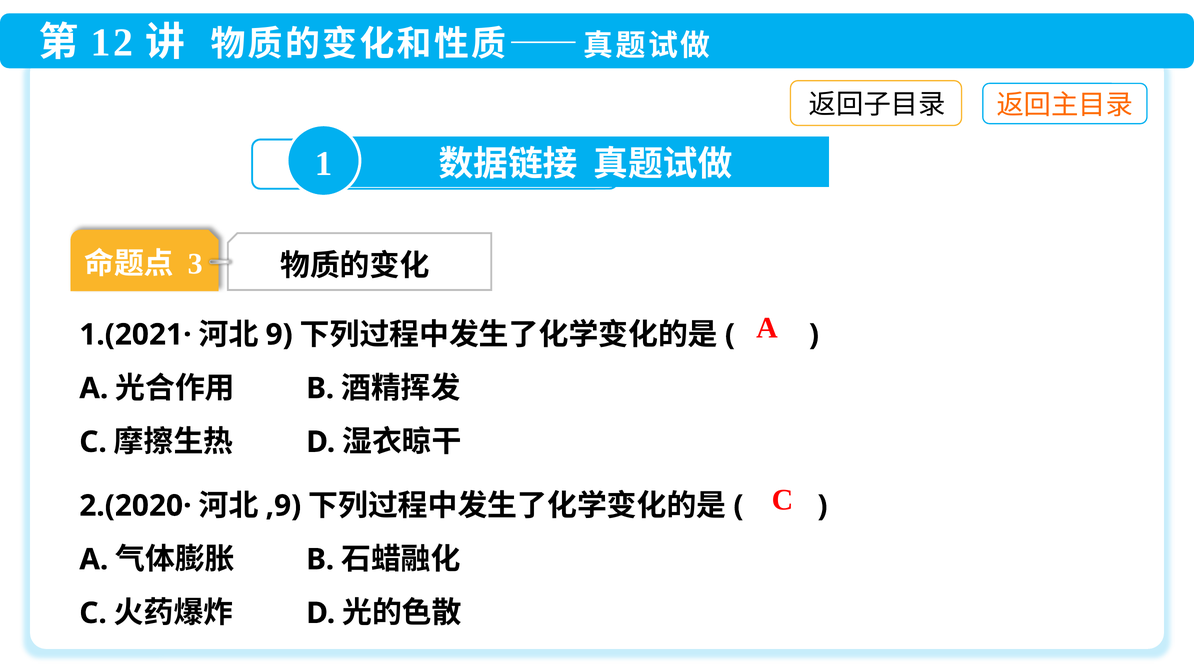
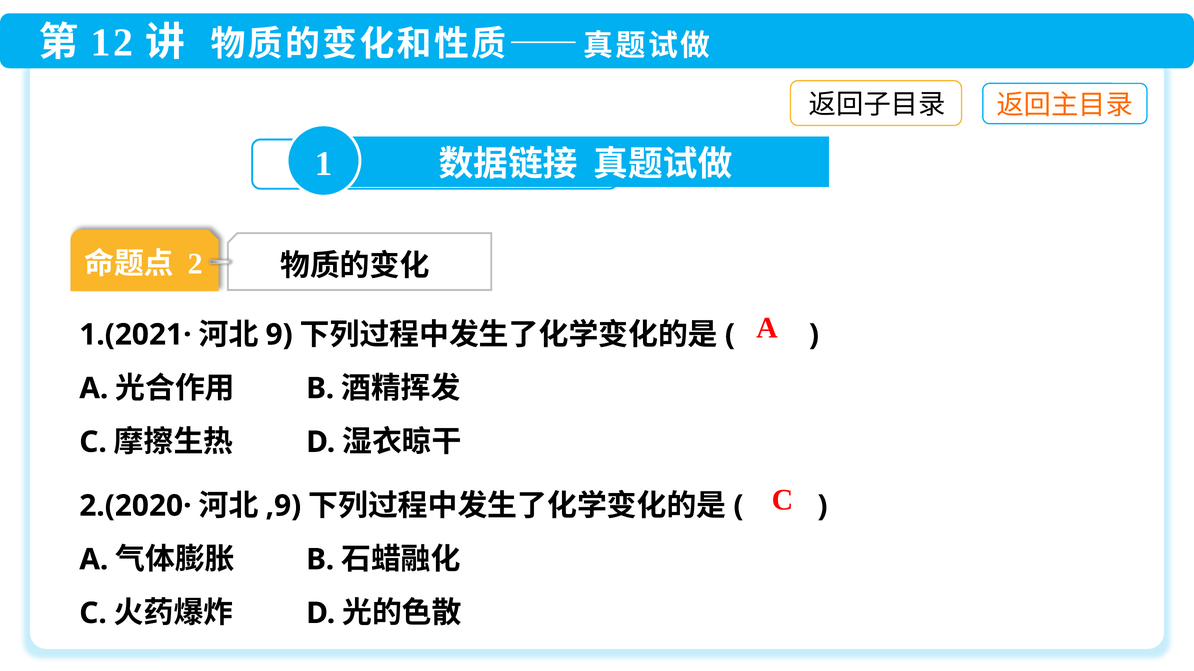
3: 3 -> 2
